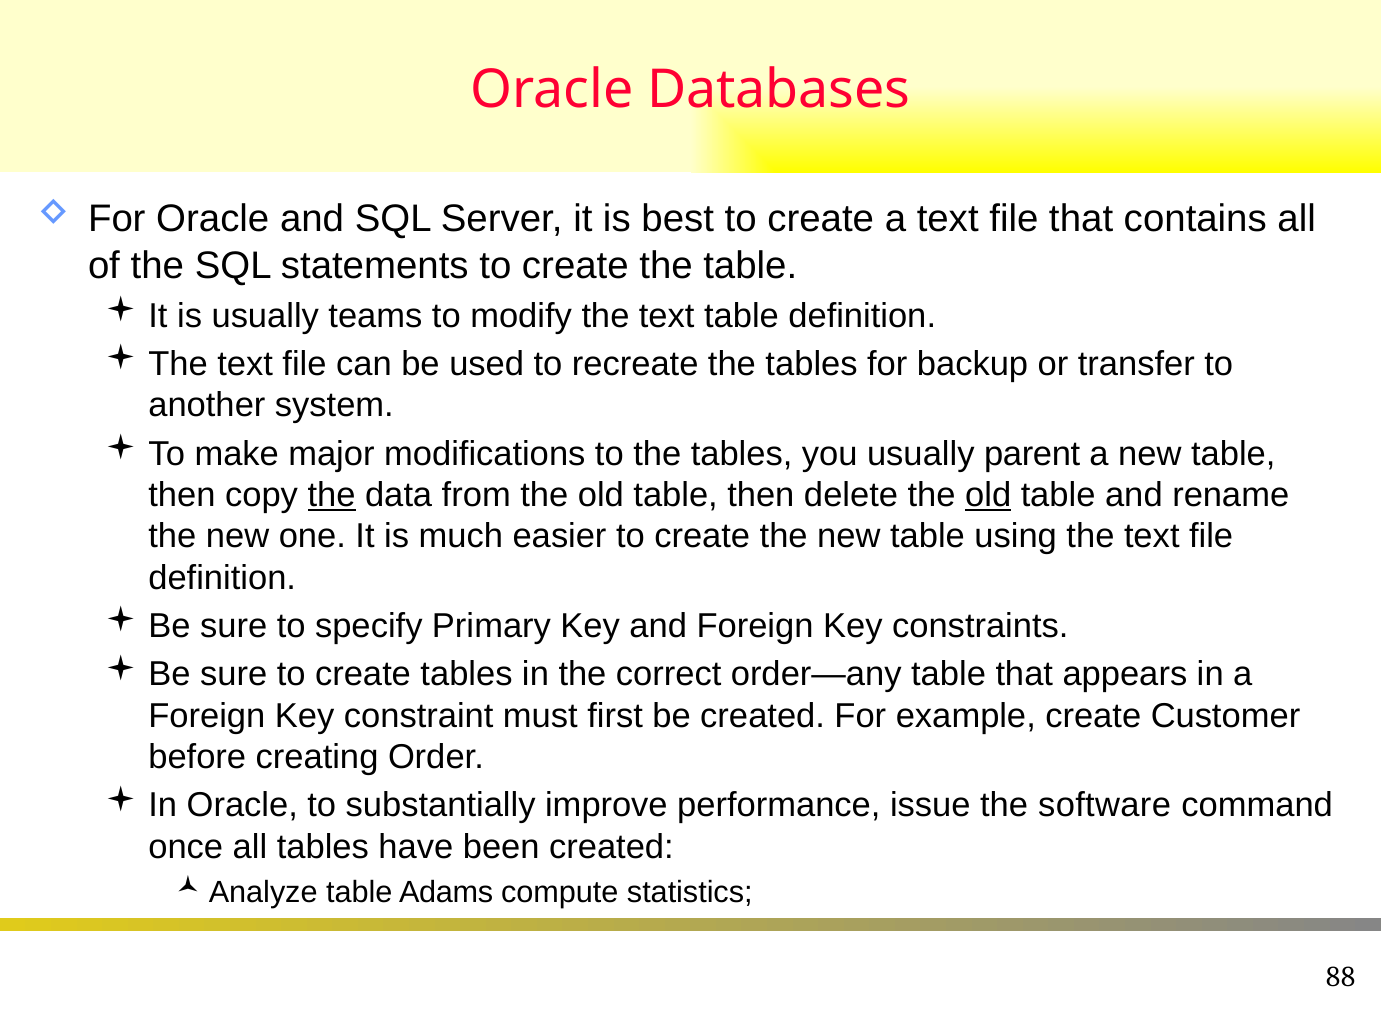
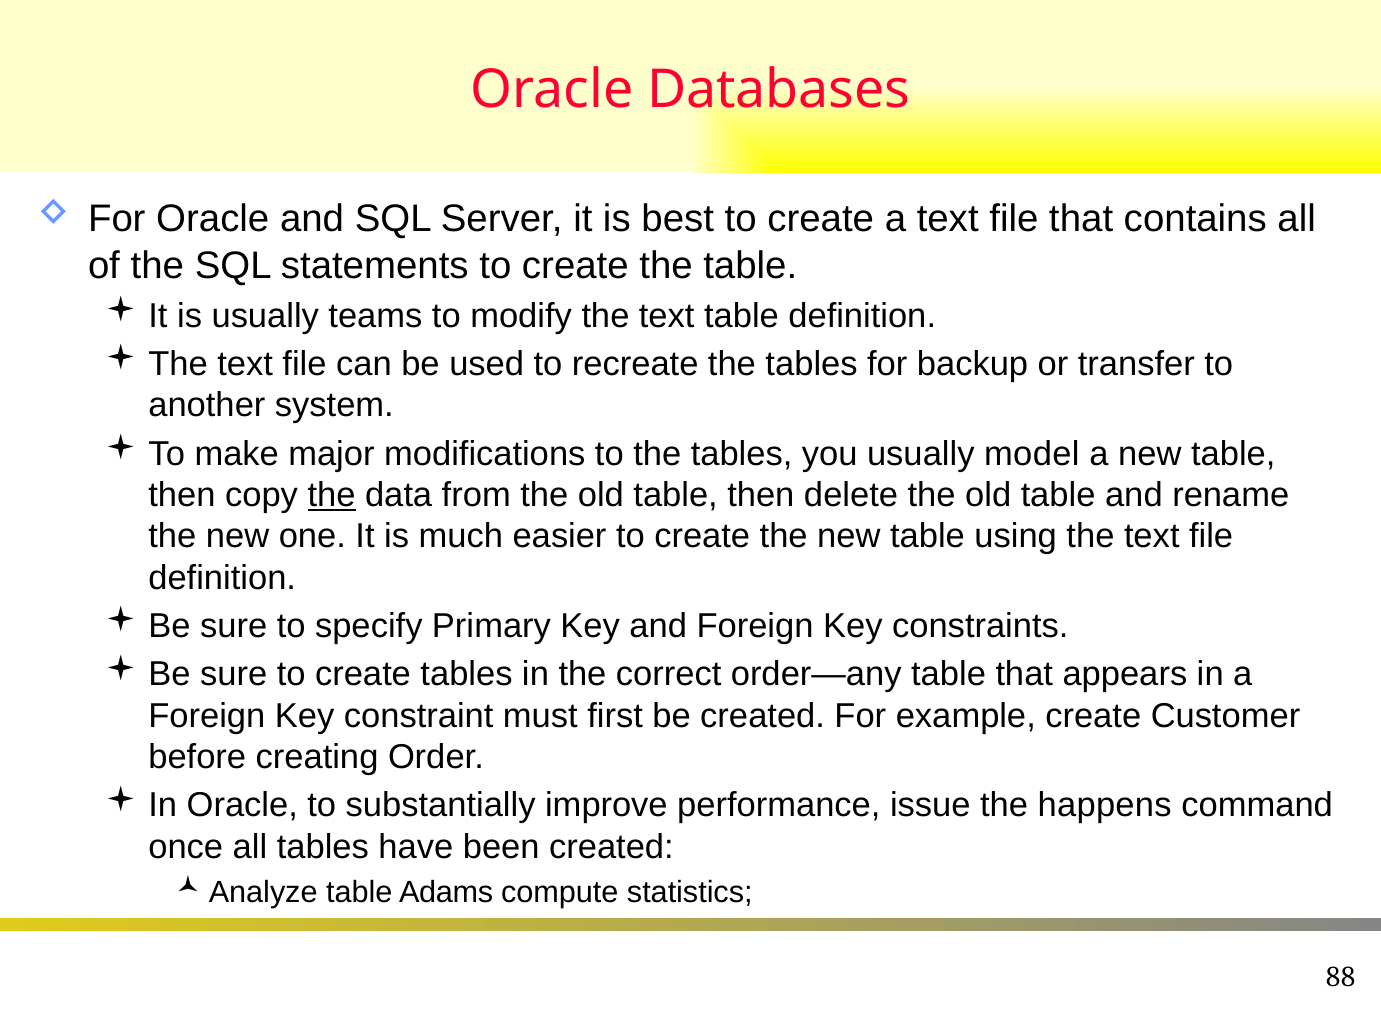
parent: parent -> model
old at (988, 495) underline: present -> none
software: software -> happens
